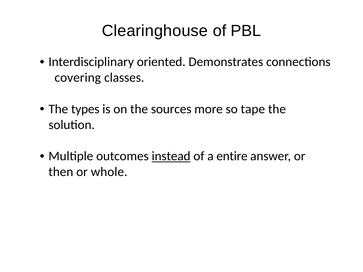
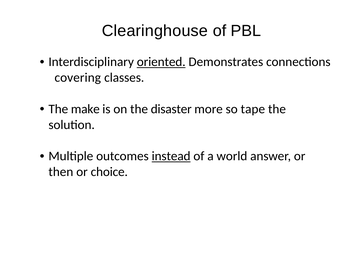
oriented underline: none -> present
types: types -> make
sources: sources -> disaster
entire: entire -> world
whole: whole -> choice
